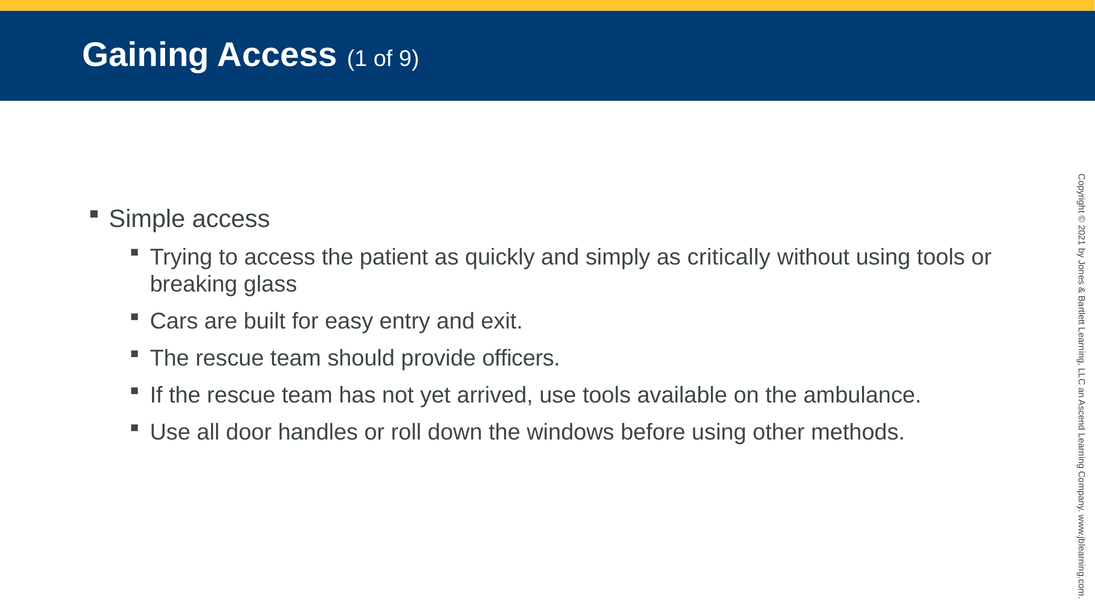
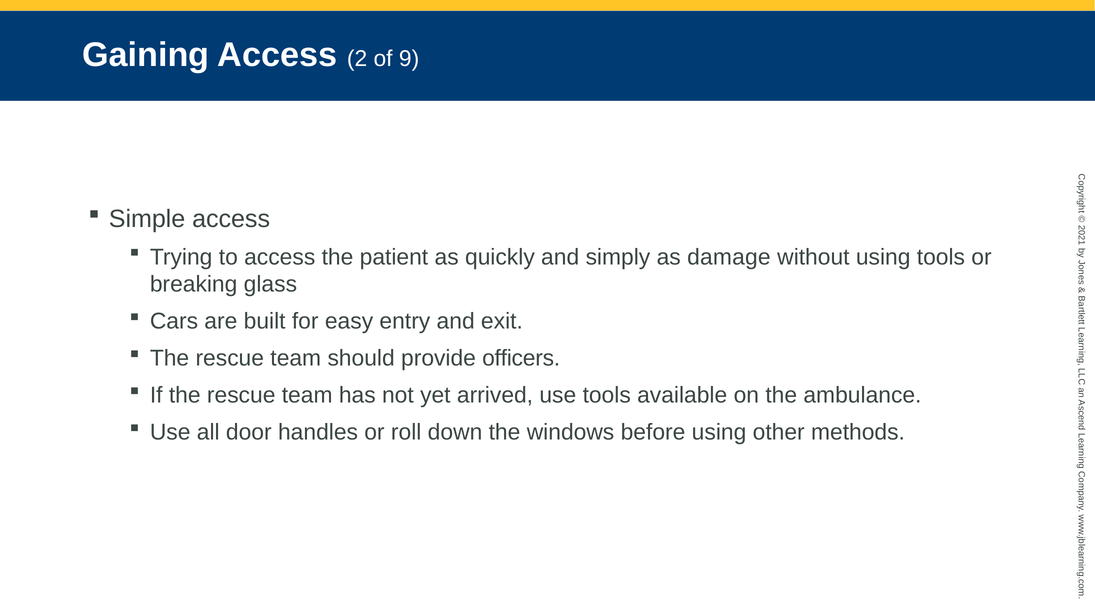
Access 1: 1 -> 2
critically: critically -> damage
